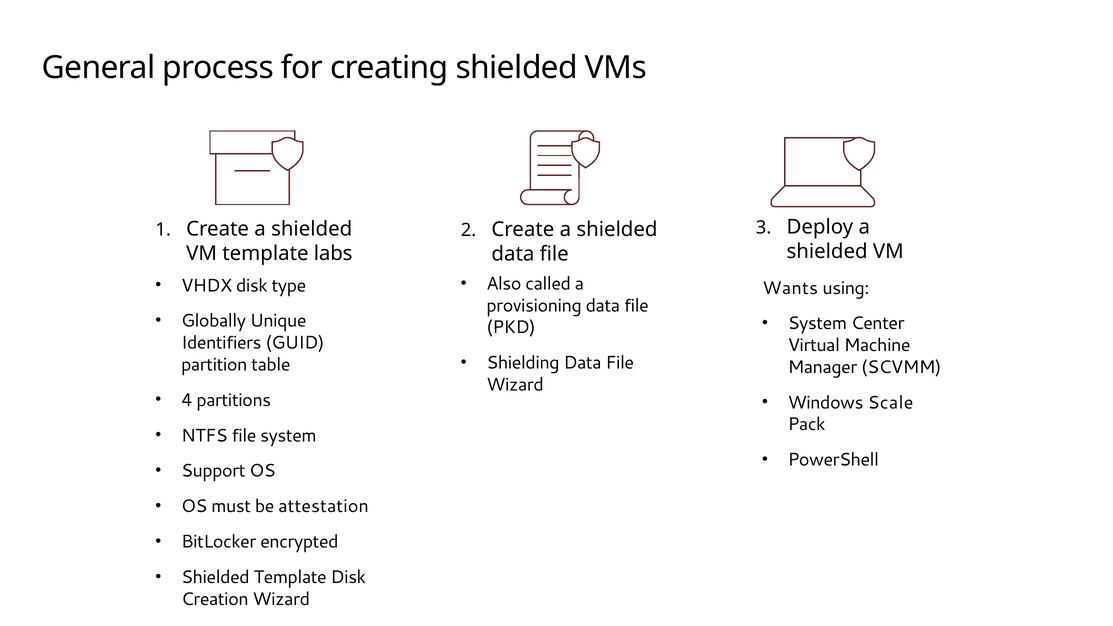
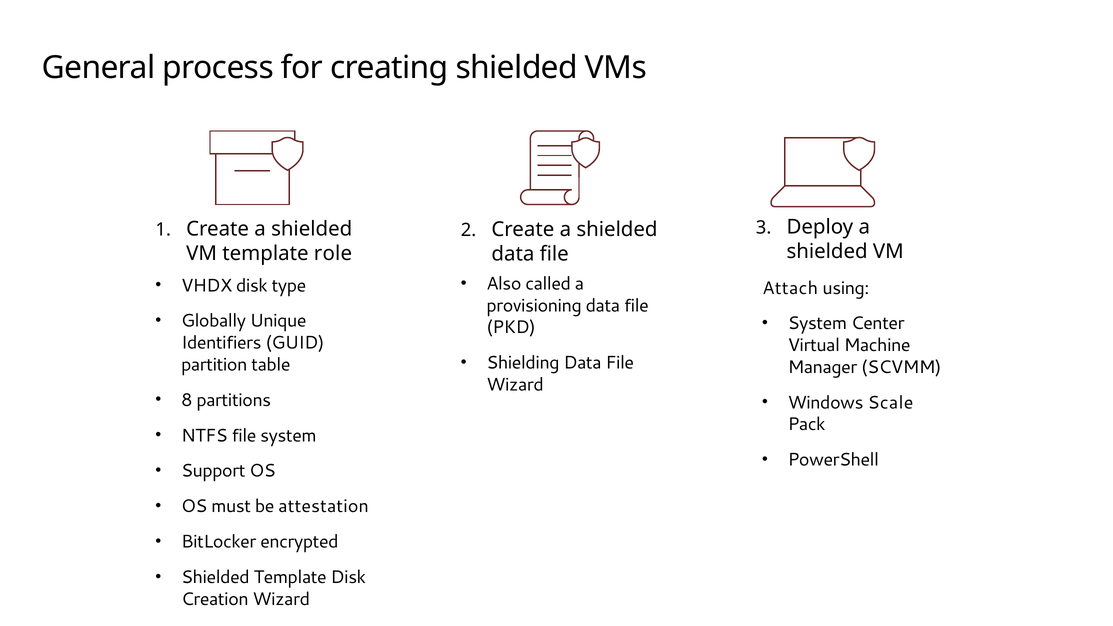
labs: labs -> role
Wants: Wants -> Attach
4: 4 -> 8
